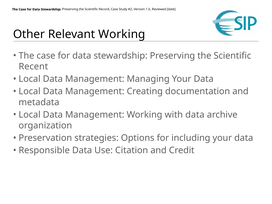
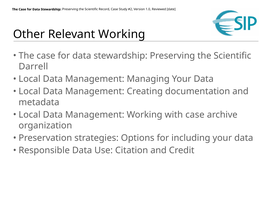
Recent: Recent -> Darrell
with data: data -> case
